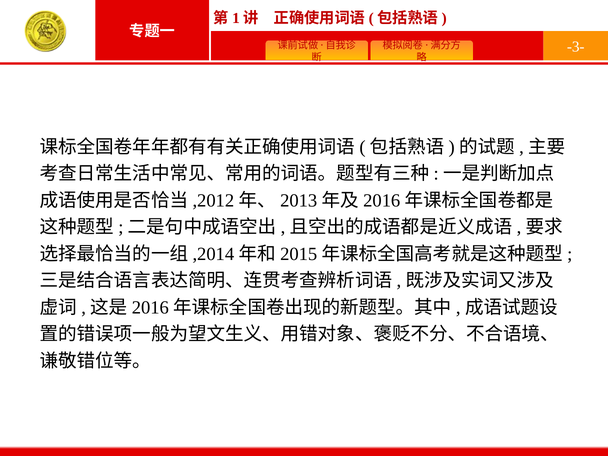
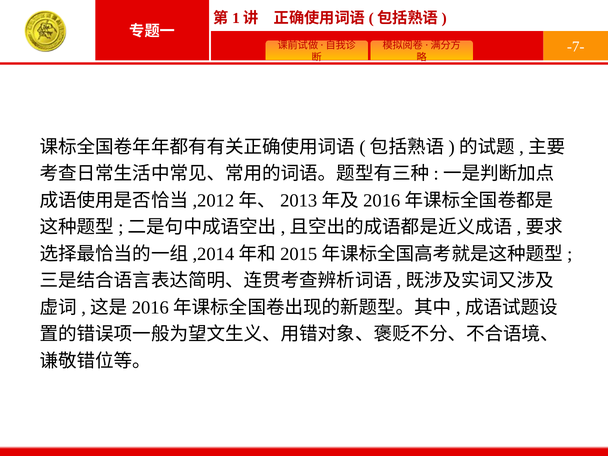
-3-: -3- -> -7-
